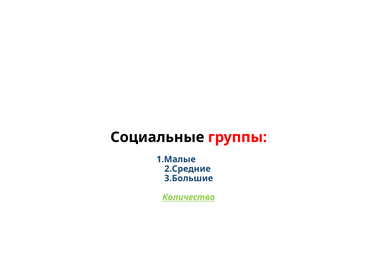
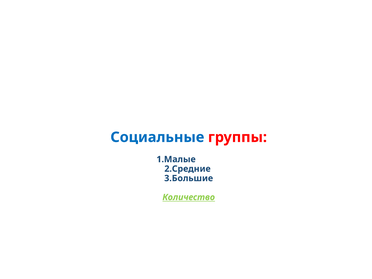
Социальные colour: black -> blue
